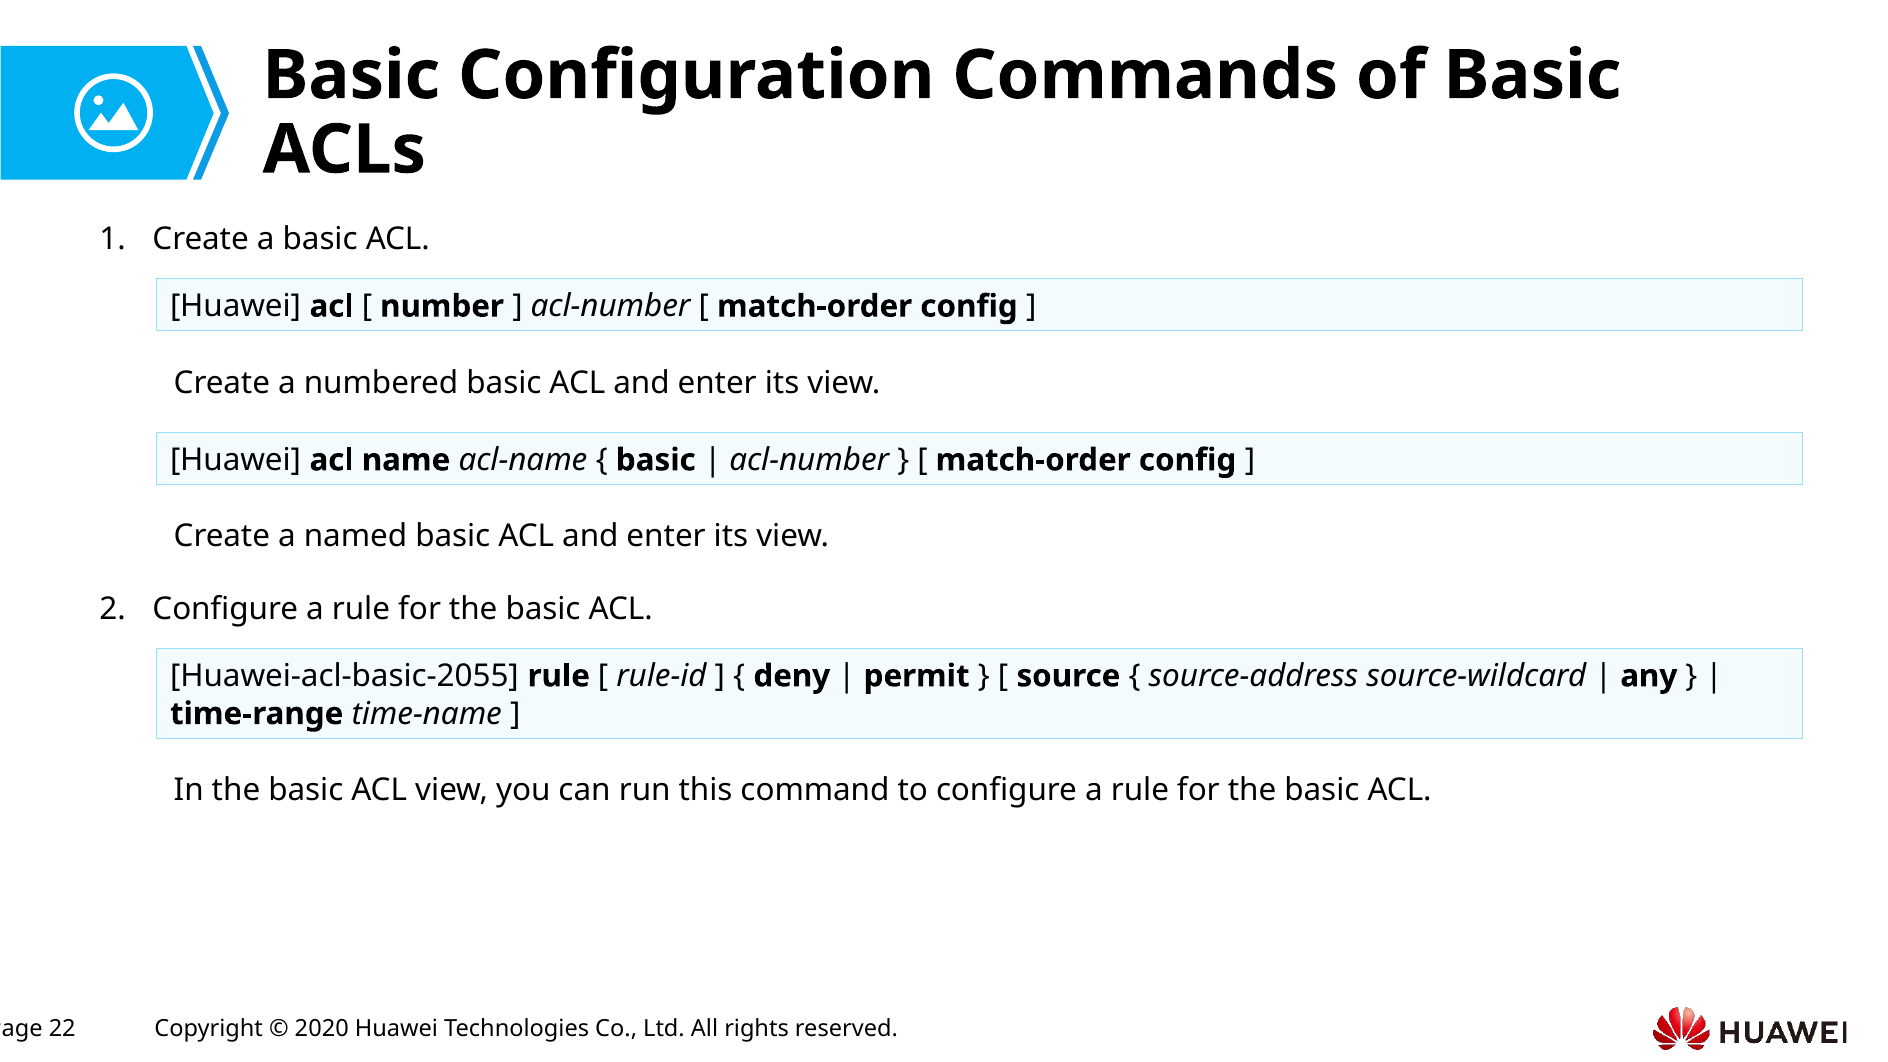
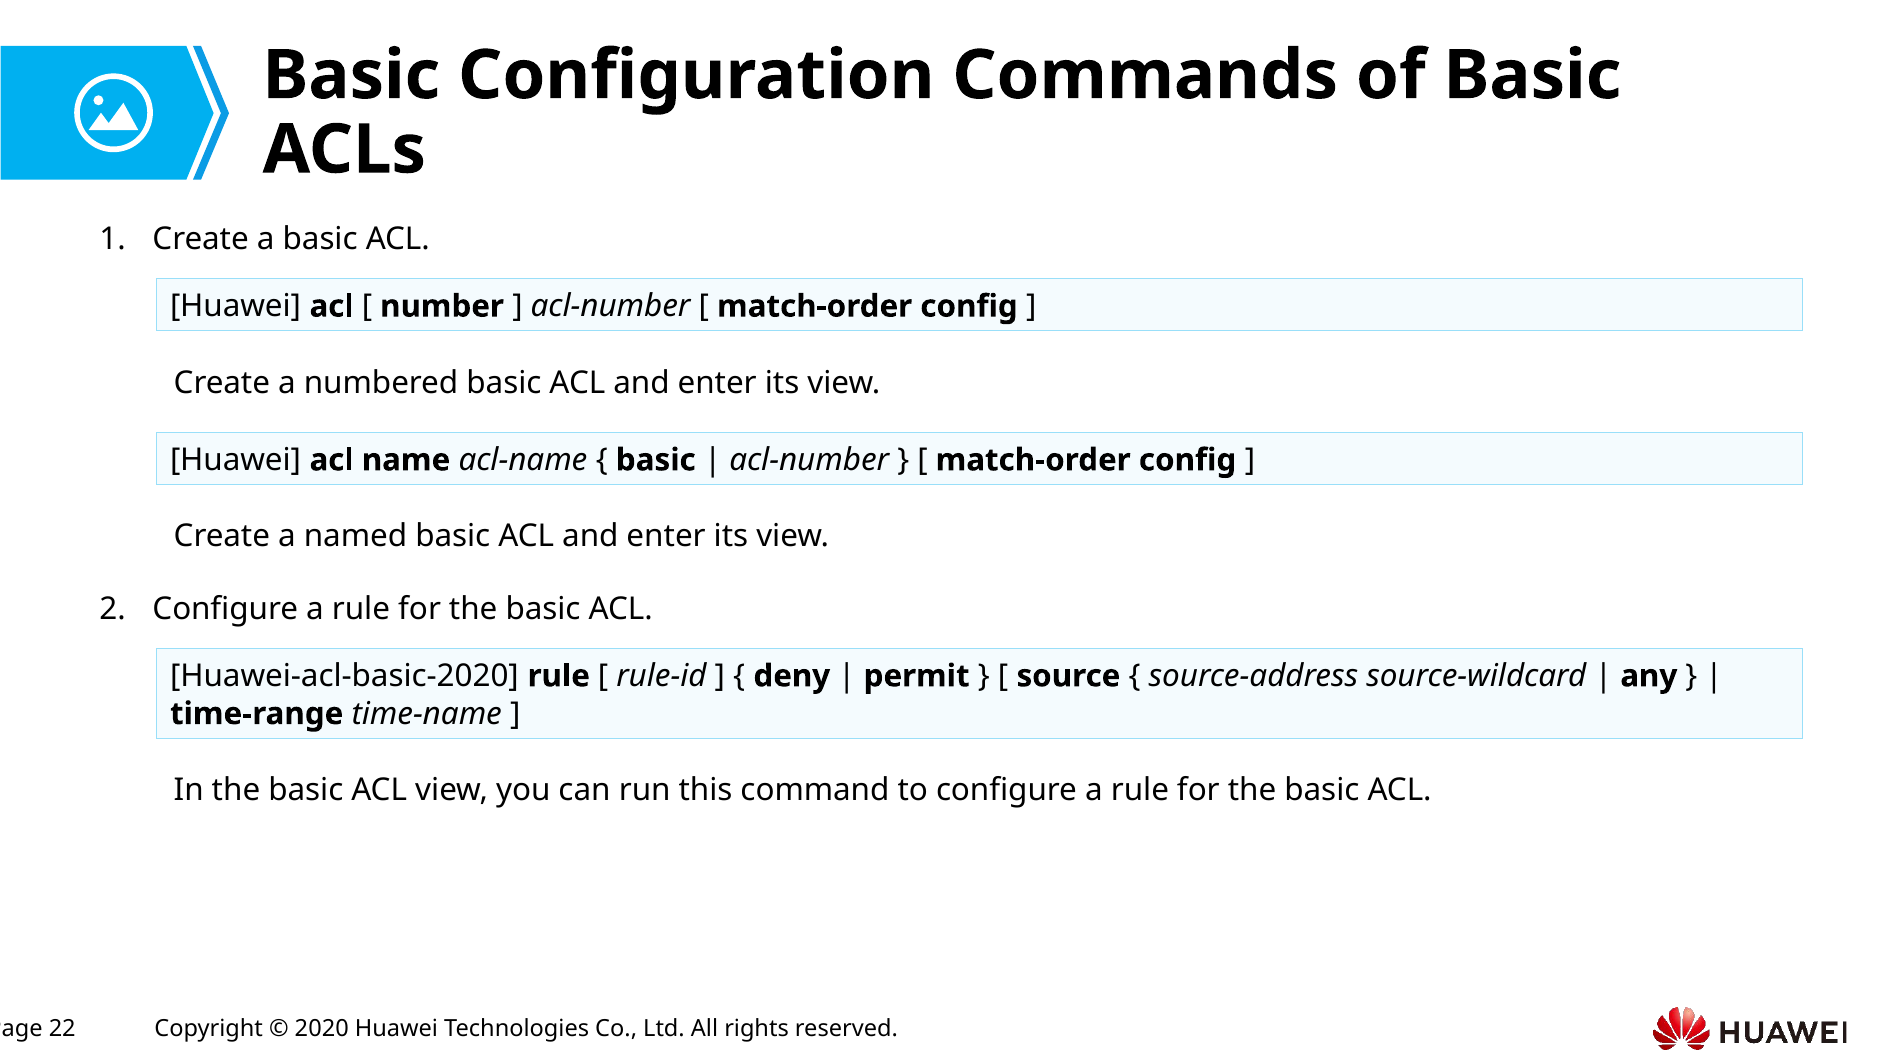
Huawei-acl-basic-2055: Huawei-acl-basic-2055 -> Huawei-acl-basic-2020
